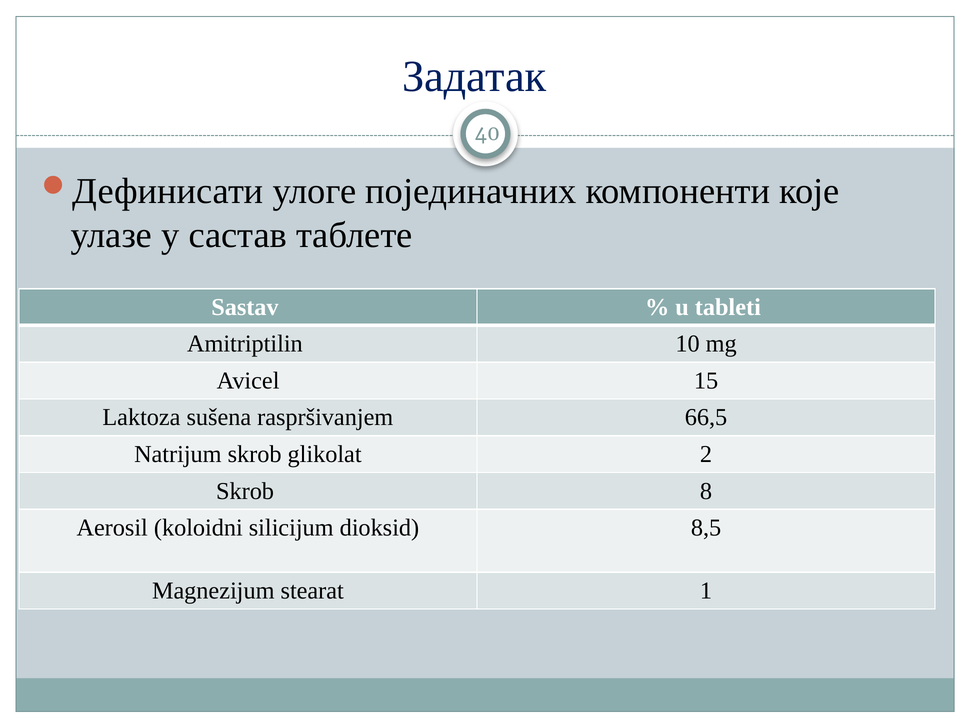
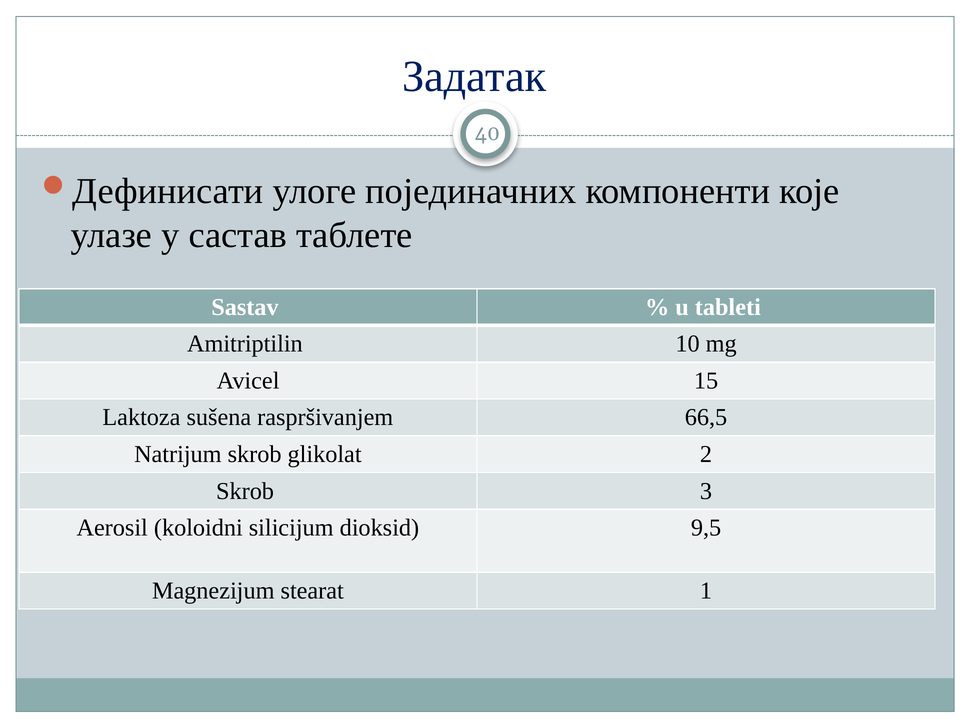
8: 8 -> 3
8,5: 8,5 -> 9,5
